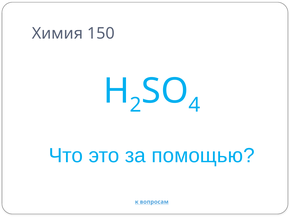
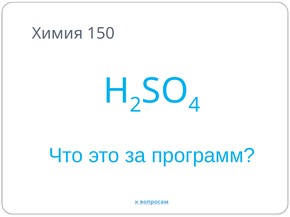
помощью: помощью -> программ
